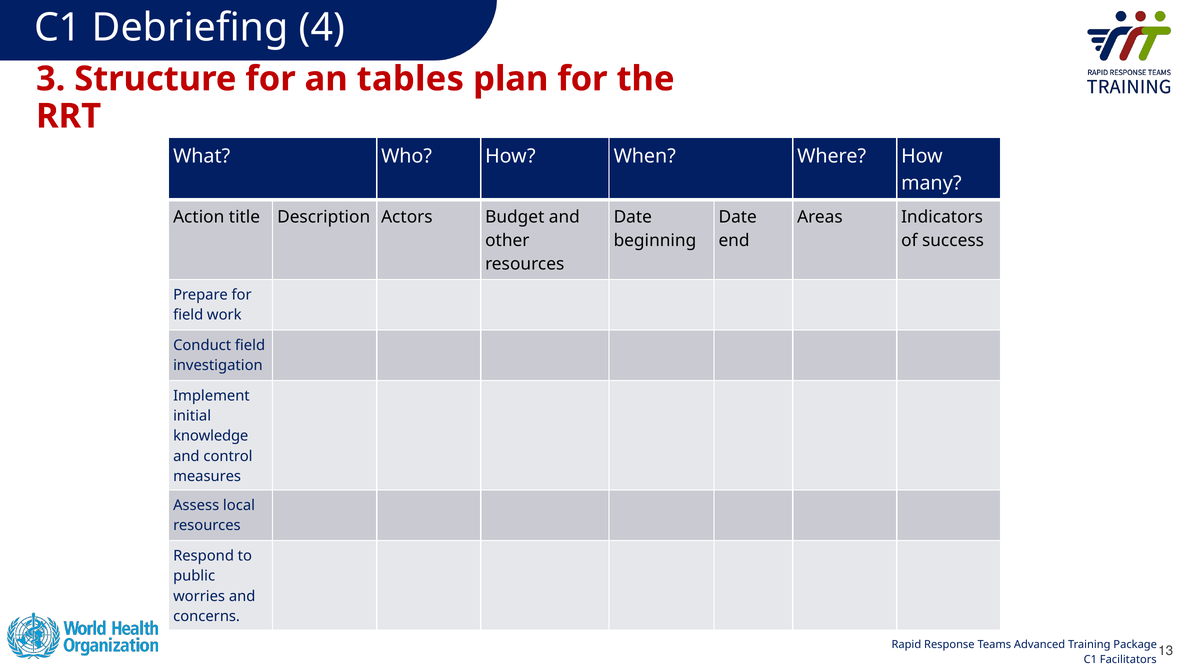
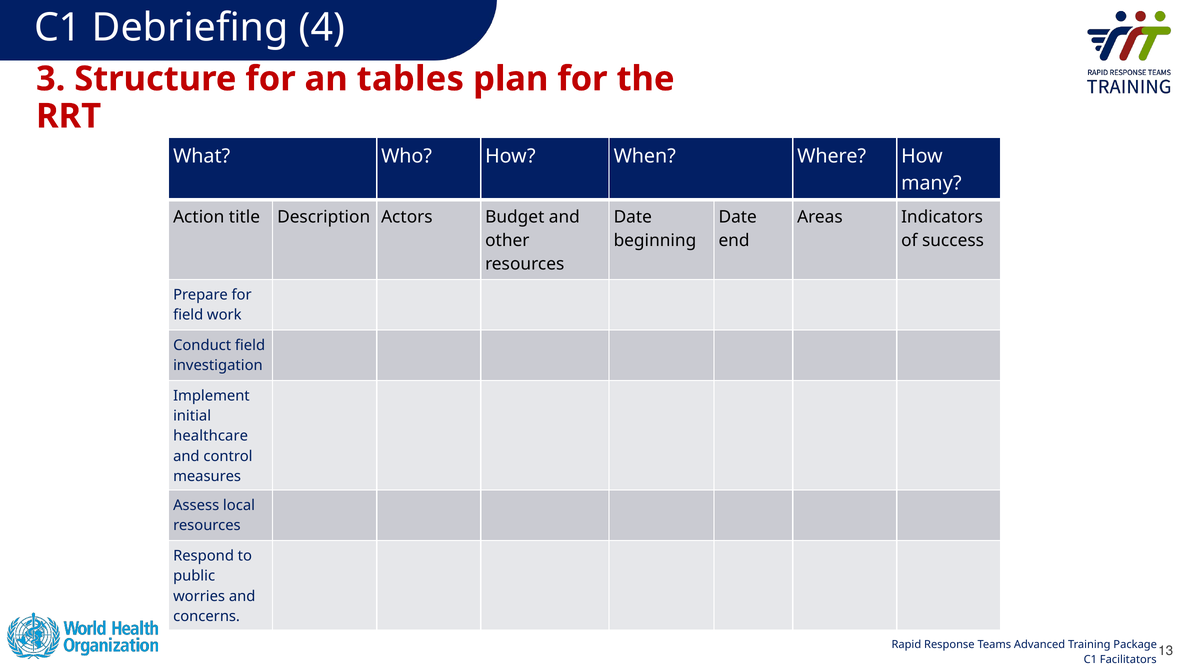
knowledge: knowledge -> healthcare
